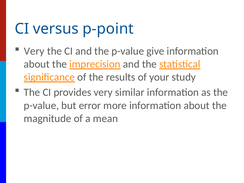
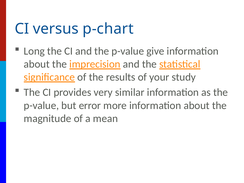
p-point: p-point -> p-chart
Very at (34, 51): Very -> Long
